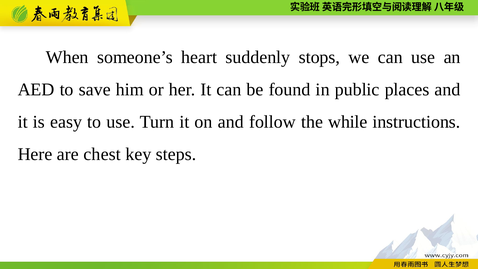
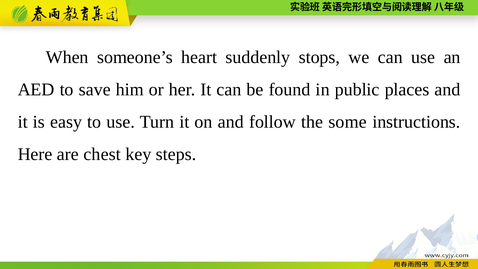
while: while -> some
